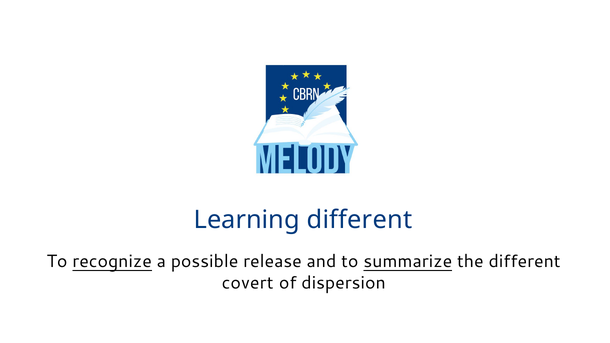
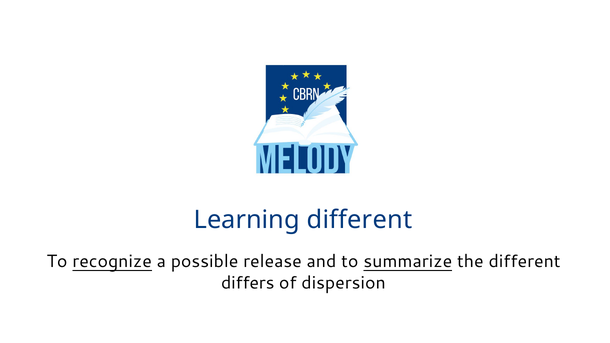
covert: covert -> differs
